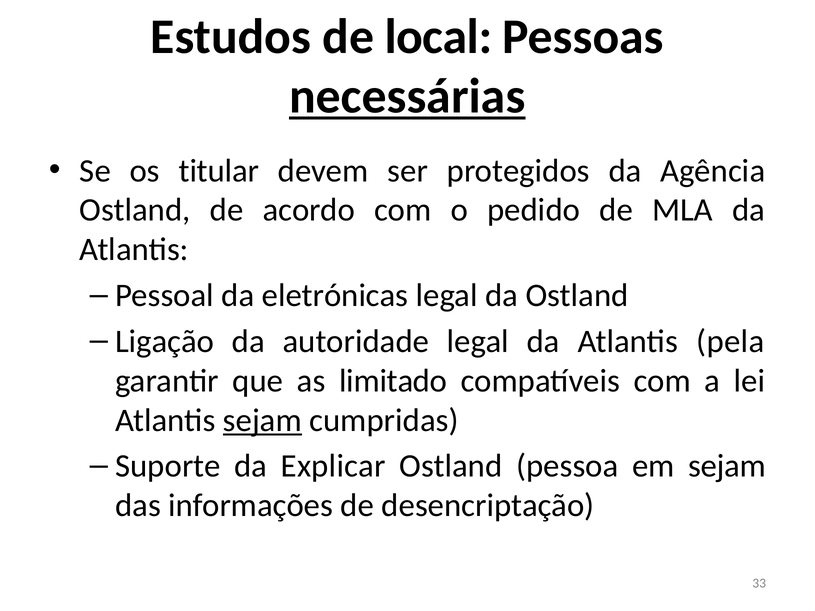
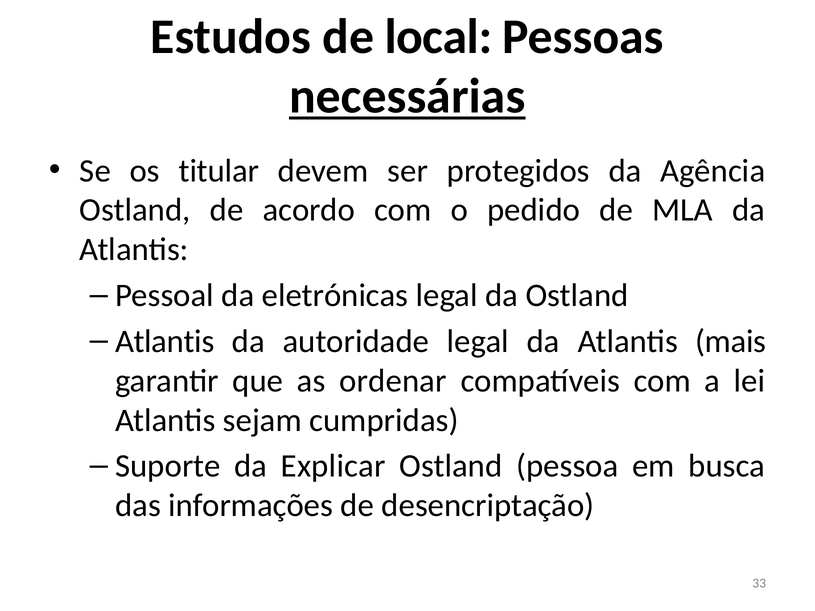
Ligação at (165, 342): Ligação -> Atlantis
pela: pela -> mais
limitado: limitado -> ordenar
sejam at (262, 420) underline: present -> none
em sejam: sejam -> busca
